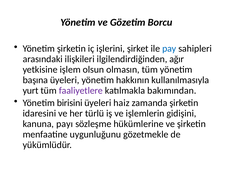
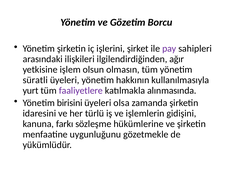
pay colour: blue -> purple
başına: başına -> süratli
bakımından: bakımından -> alınmasında
haiz: haiz -> olsa
payı: payı -> farkı
